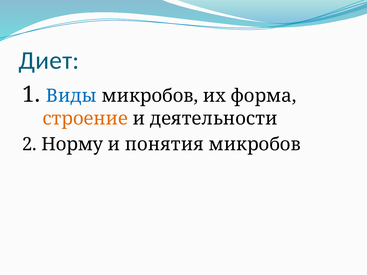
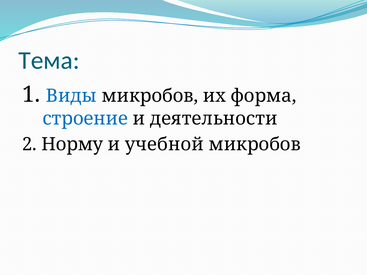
Диет: Диет -> Тема
строение colour: orange -> blue
понятия: понятия -> учебной
